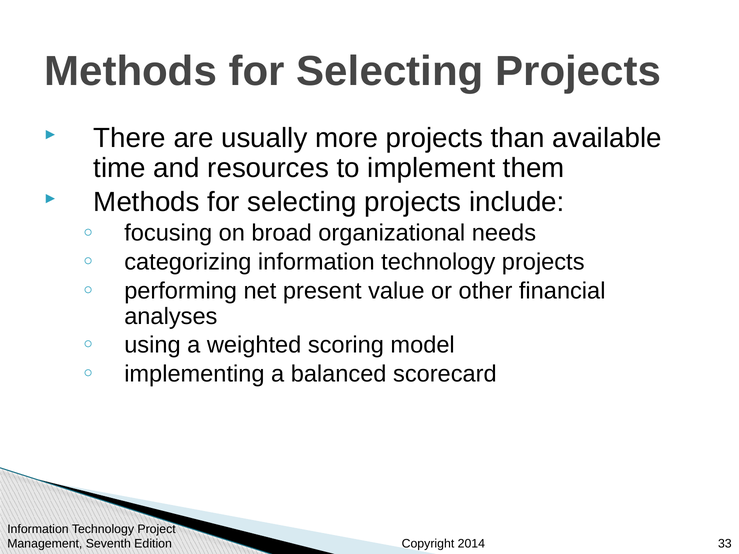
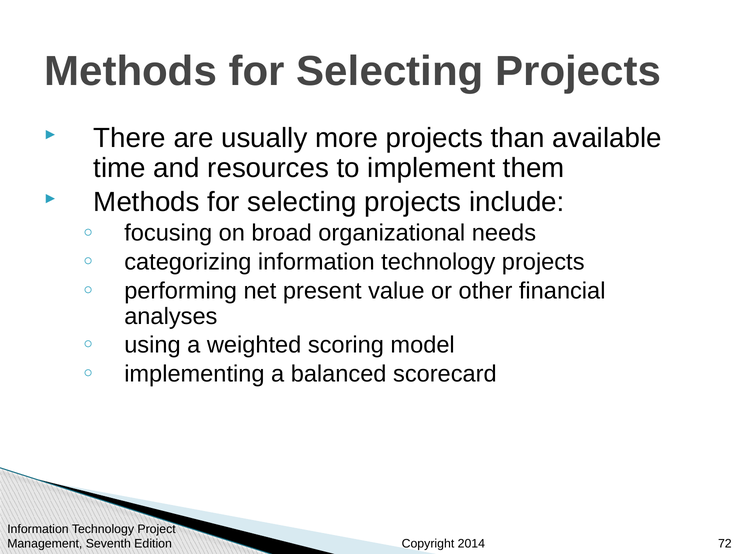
33: 33 -> 72
